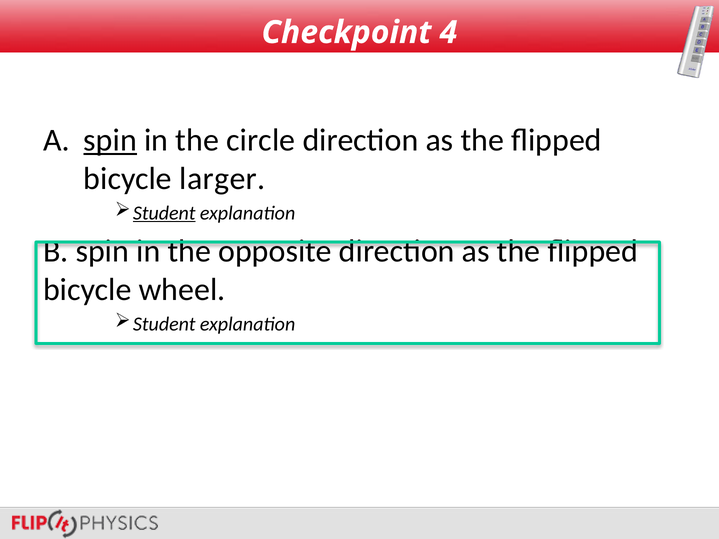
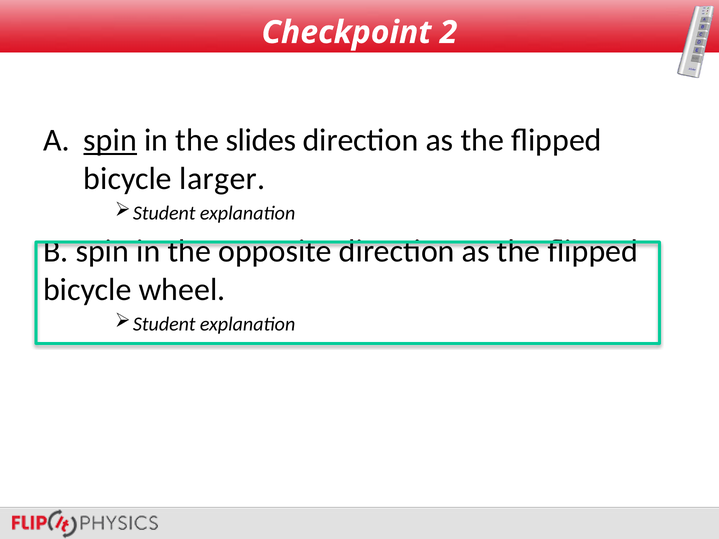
4: 4 -> 2
circle: circle -> slides
Student at (164, 213) underline: present -> none
